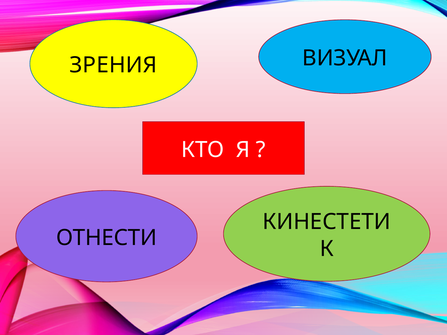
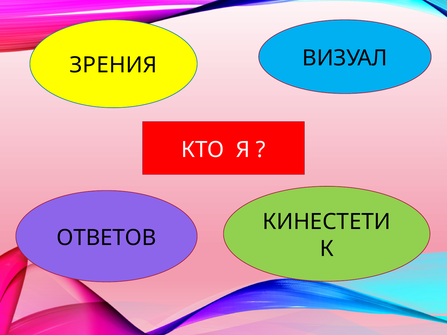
ОТНЕСТИ: ОТНЕСТИ -> ОТВЕТОВ
